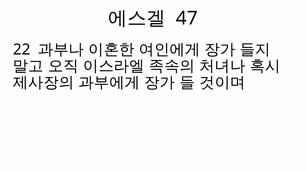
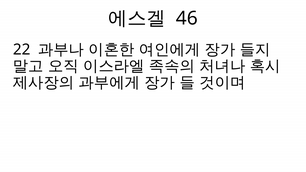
47: 47 -> 46
